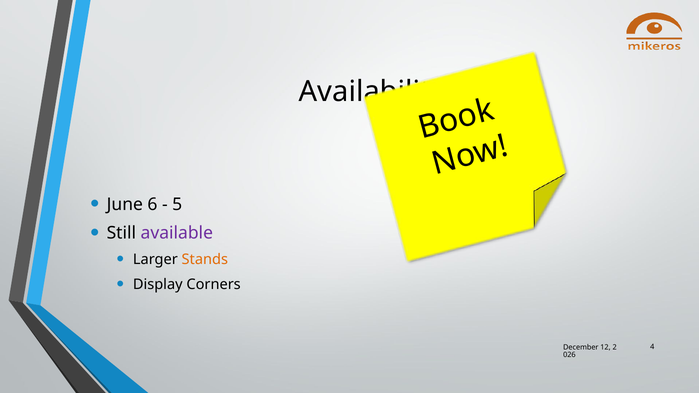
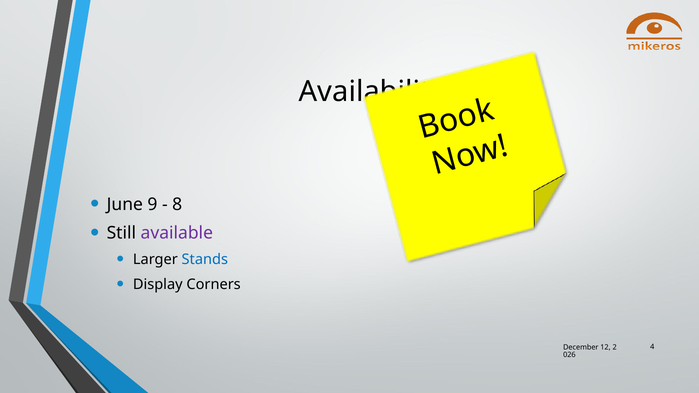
6: 6 -> 9
5: 5 -> 8
Stands colour: orange -> blue
